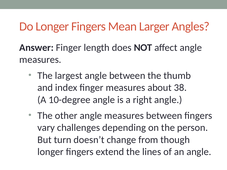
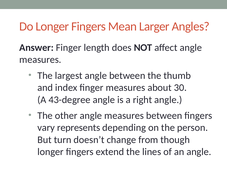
38: 38 -> 30
10-degree: 10-degree -> 43-degree
challenges: challenges -> represents
